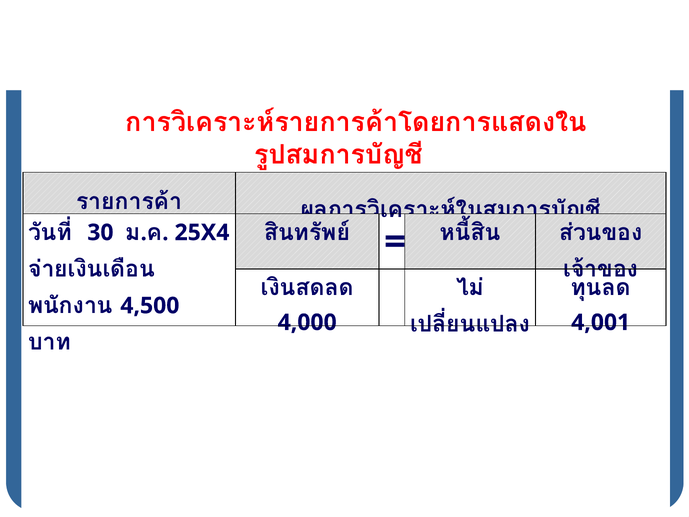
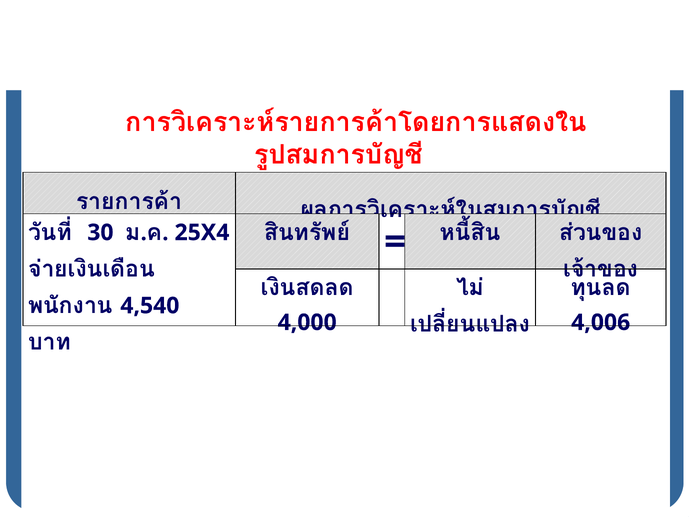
4,500: 4,500 -> 4,540
4,001: 4,001 -> 4,006
